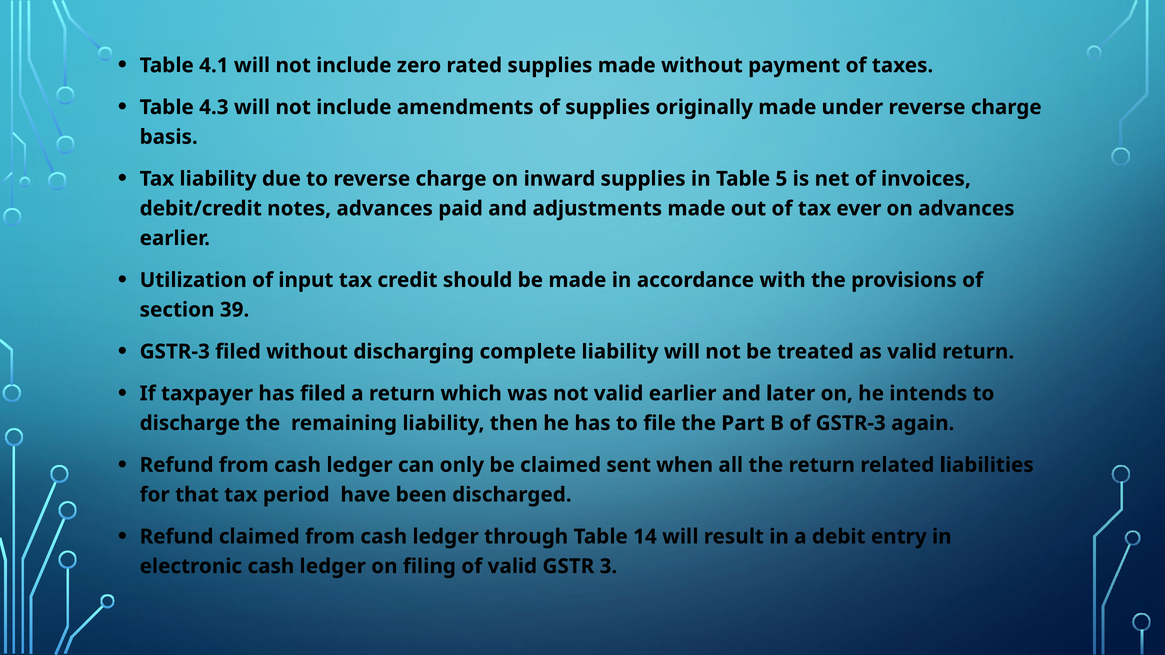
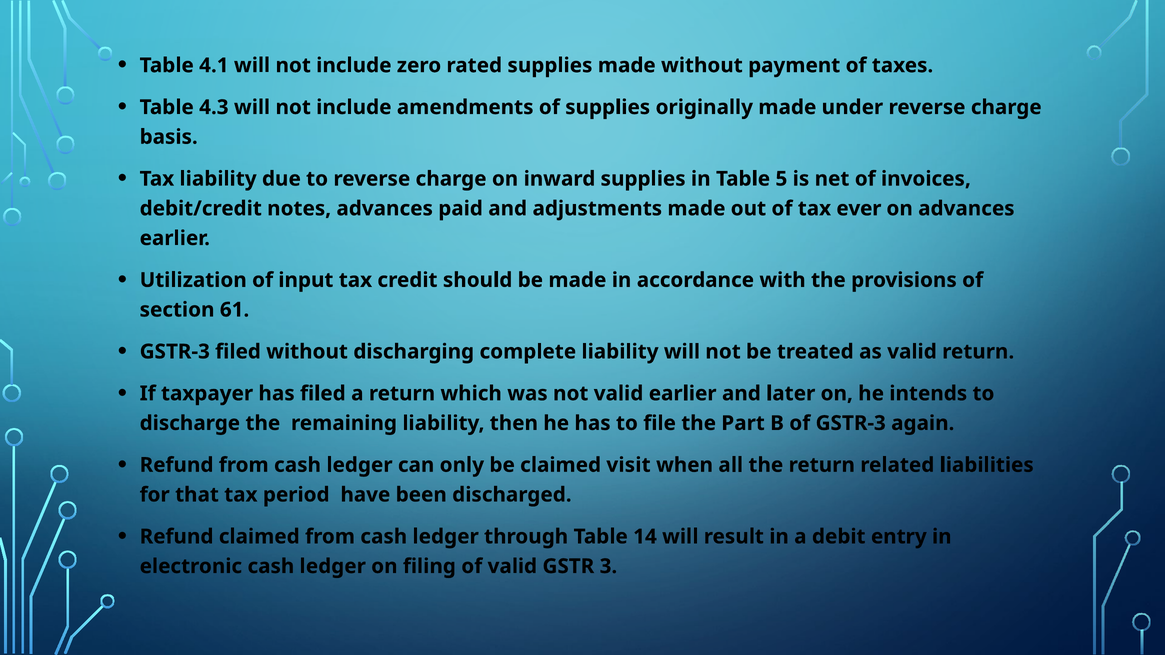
39: 39 -> 61
sent: sent -> visit
